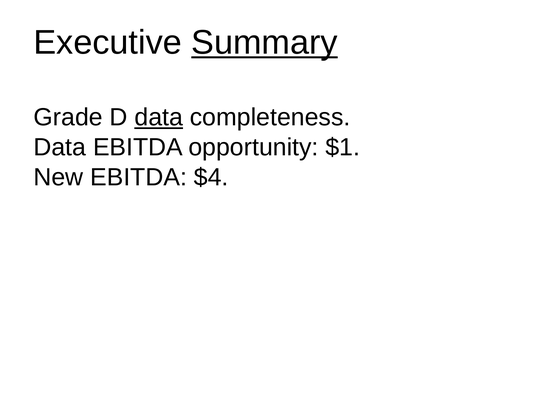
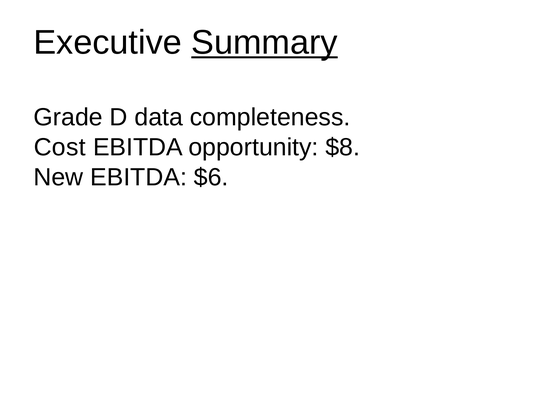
data at (159, 117) underline: present -> none
Data at (60, 147): Data -> Cost
$1: $1 -> $8
$4: $4 -> $6
